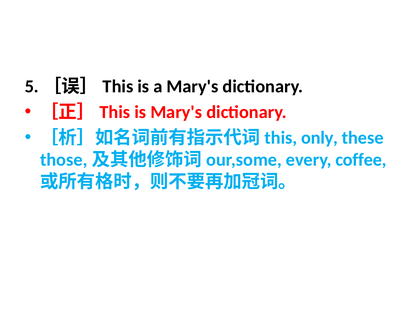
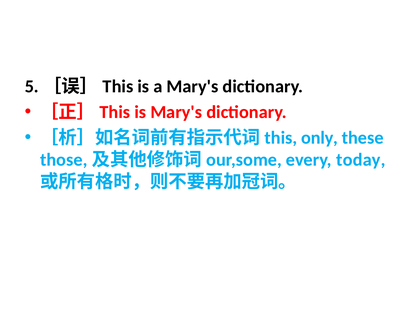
coffee: coffee -> today
